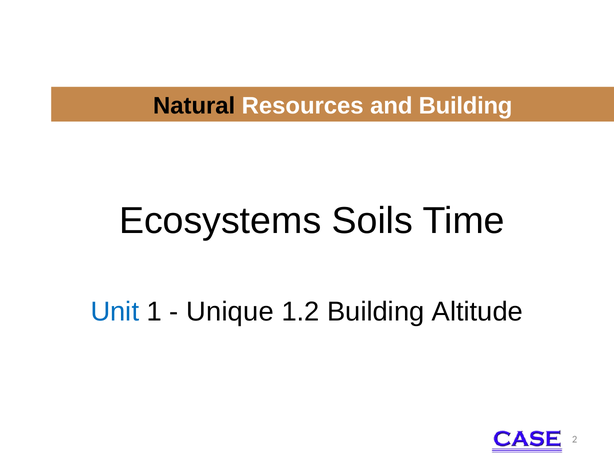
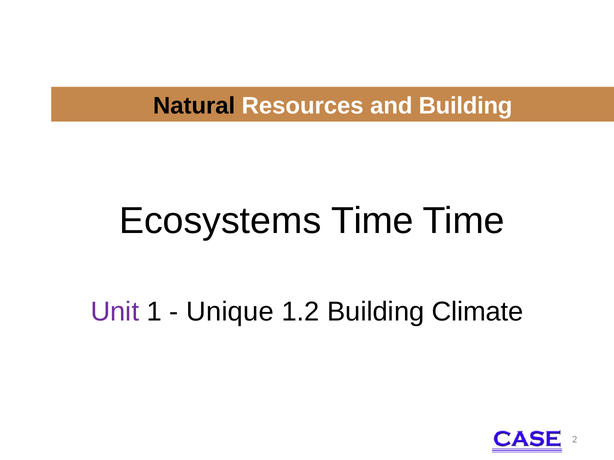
Ecosystems Soils: Soils -> Time
Unit colour: blue -> purple
Altitude: Altitude -> Climate
